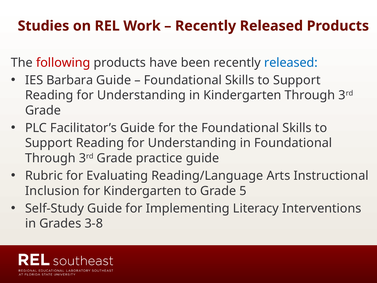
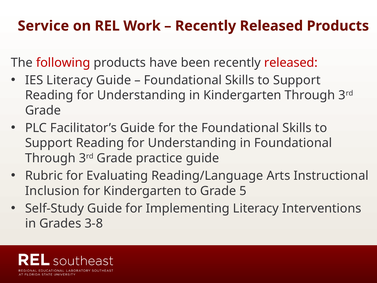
Studies: Studies -> Service
released at (291, 63) colour: blue -> red
IES Barbara: Barbara -> Literacy
